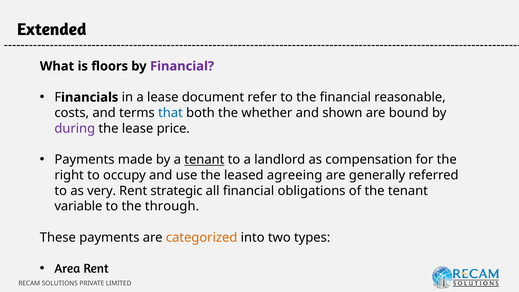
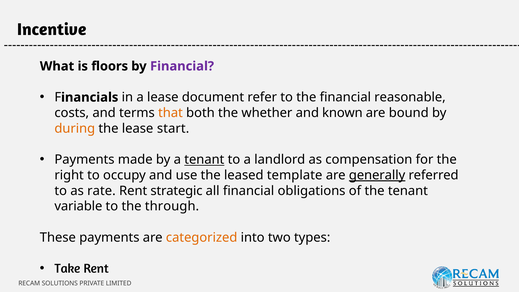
Extended: Extended -> Incentive
that colour: blue -> orange
shown: shown -> known
during colour: purple -> orange
price: price -> start
agreeing: agreeing -> template
generally underline: none -> present
very: very -> rate
Area: Area -> Take
